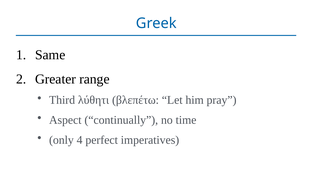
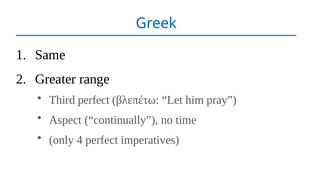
Third λύθητι: λύθητι -> perfect
